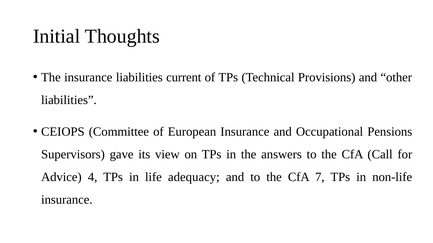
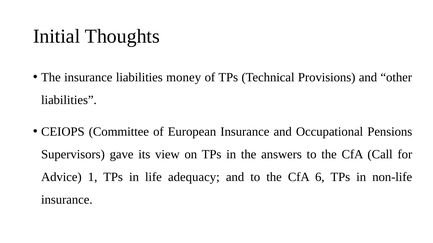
current: current -> money
4: 4 -> 1
7: 7 -> 6
